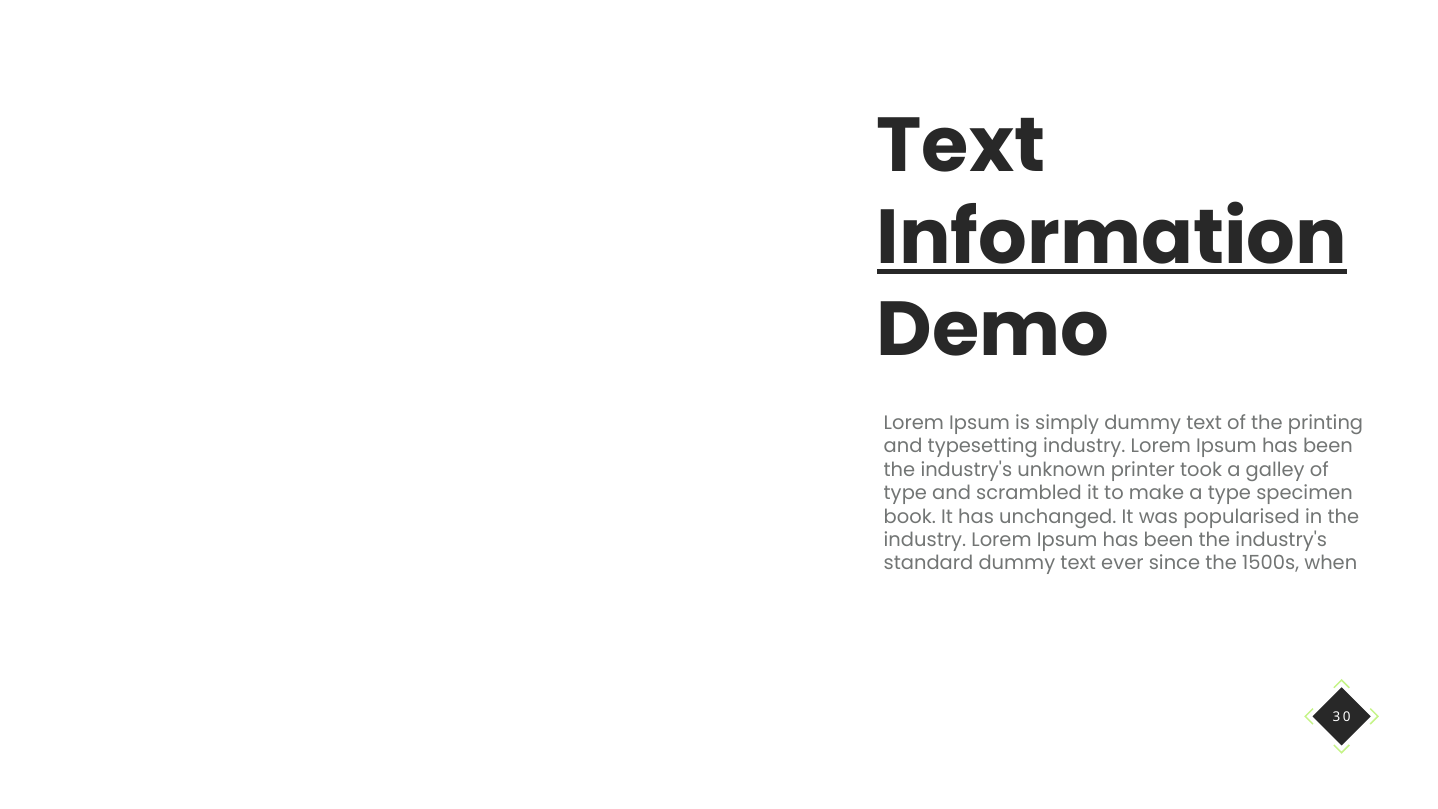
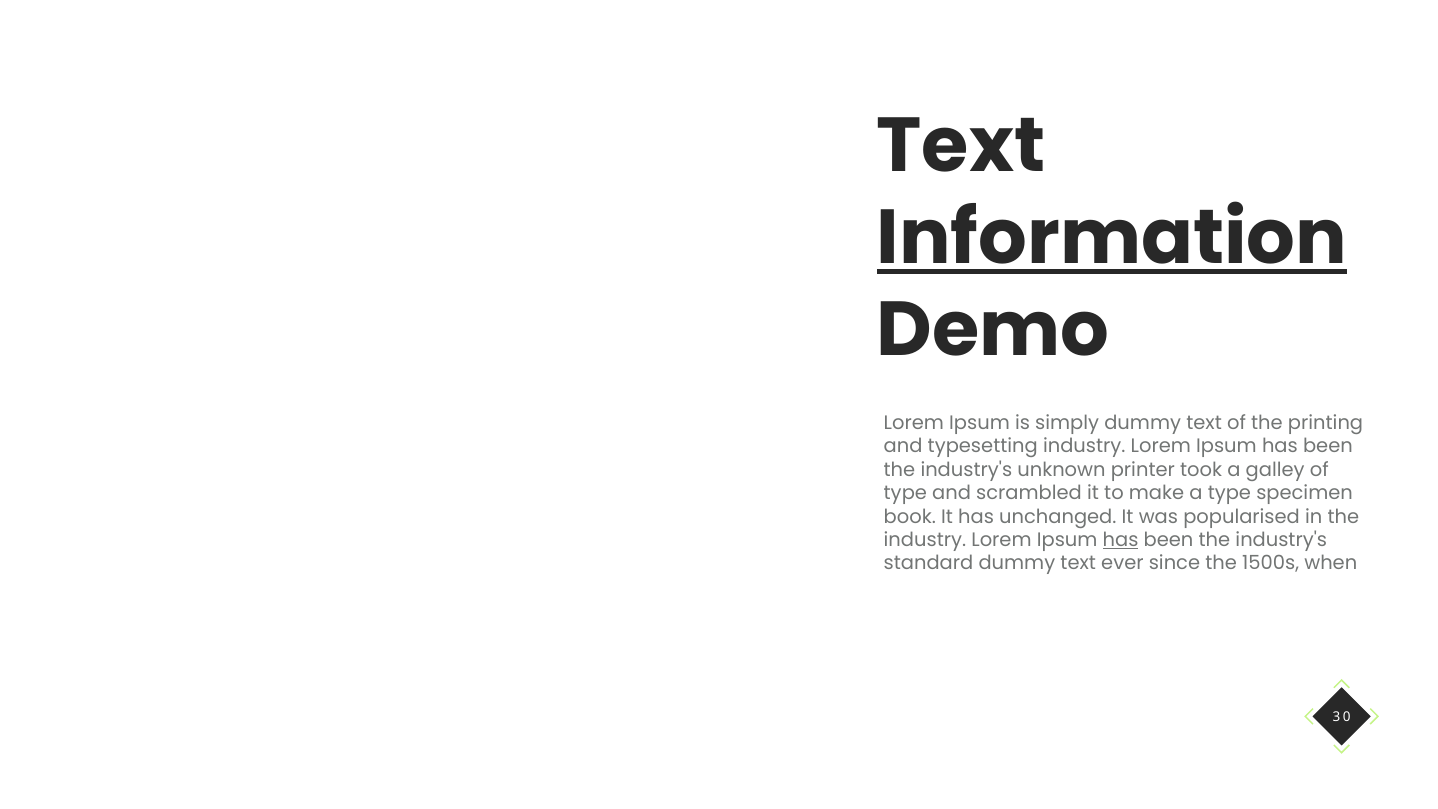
has at (1121, 540) underline: none -> present
